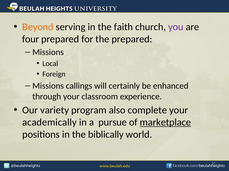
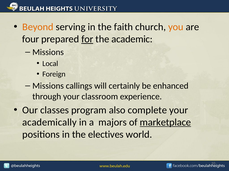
you colour: purple -> orange
for underline: none -> present
the prepared: prepared -> academic
variety: variety -> classes
pursue: pursue -> majors
biblically: biblically -> electives
